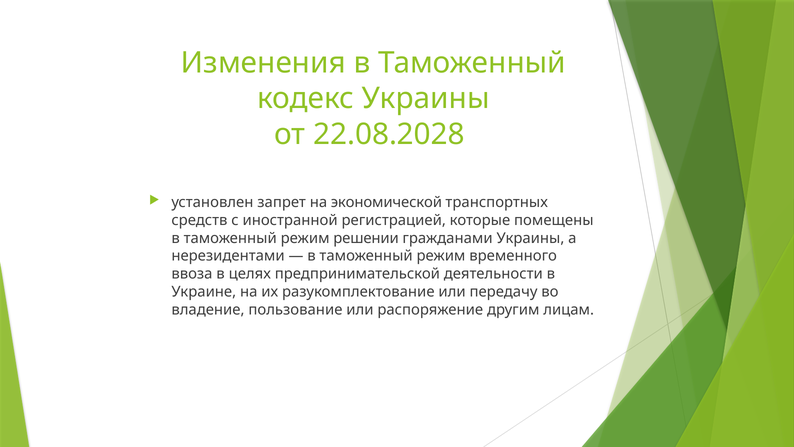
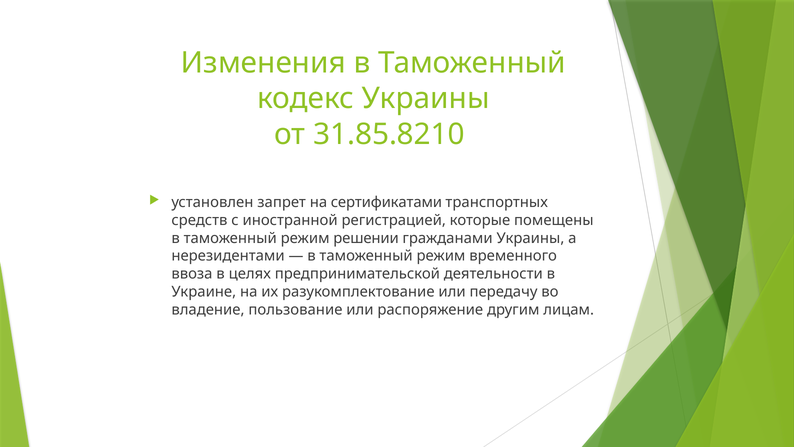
22.08.2028: 22.08.2028 -> 31.85.8210
экономической: экономической -> сертификатами
